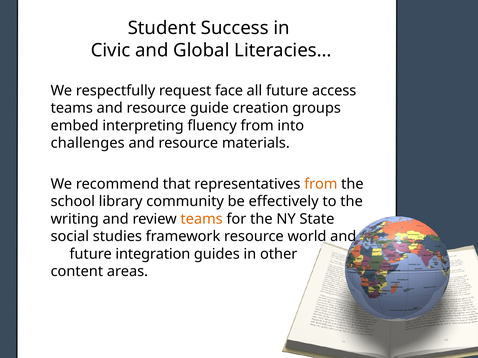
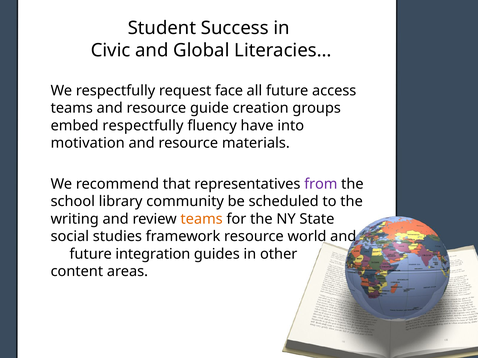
embed interpreting: interpreting -> respectfully
fluency from: from -> have
challenges: challenges -> motivation
from at (321, 184) colour: orange -> purple
effectively: effectively -> scheduled
